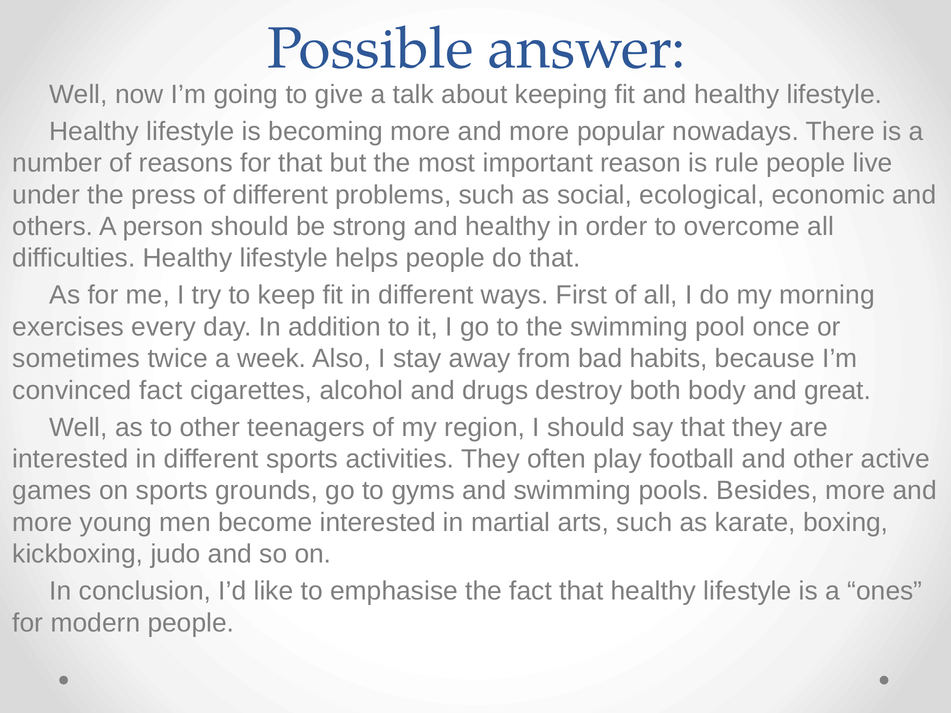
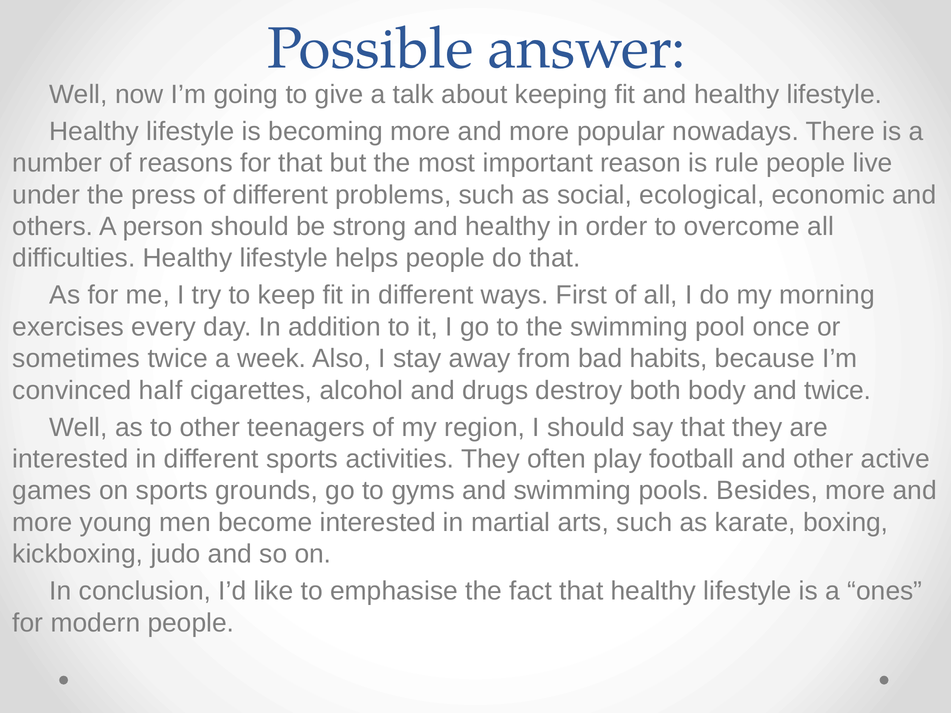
convinced fact: fact -> half
and great: great -> twice
